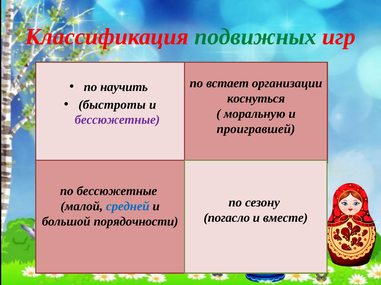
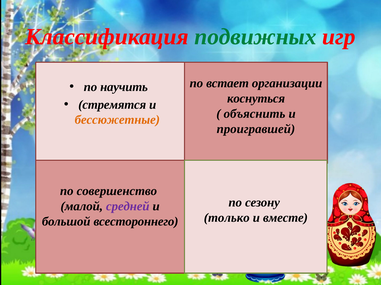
быстроты: быстроты -> стремятся
моральную: моральную -> объяснить
бессюжетные at (117, 120) colour: purple -> orange
по бессюжетные: бессюжетные -> совершенство
средней colour: blue -> purple
погасло: погасло -> только
порядочности: порядочности -> всестороннего
